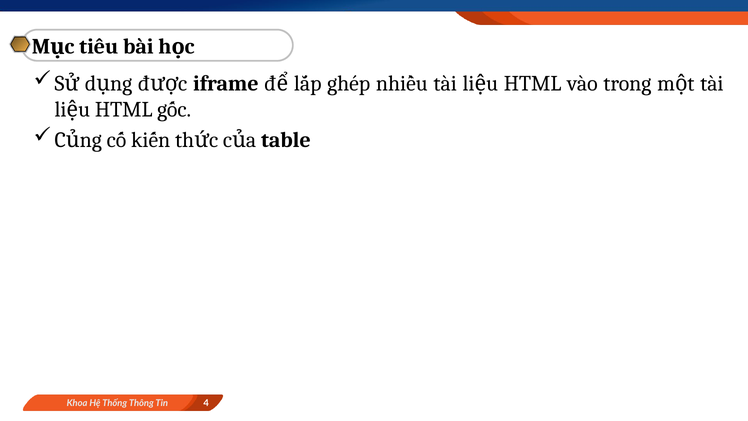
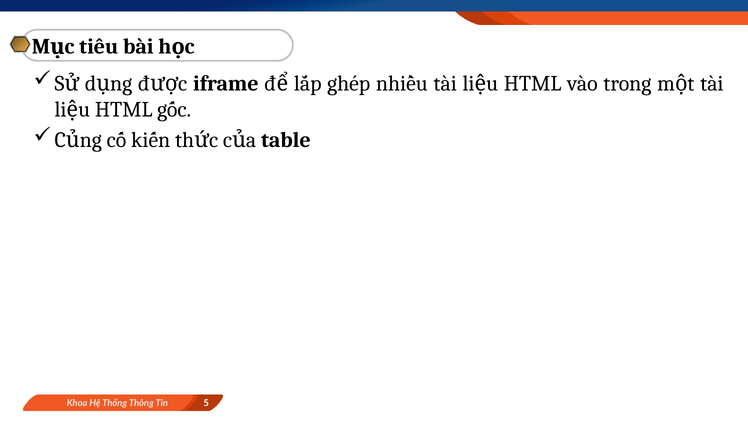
4: 4 -> 5
